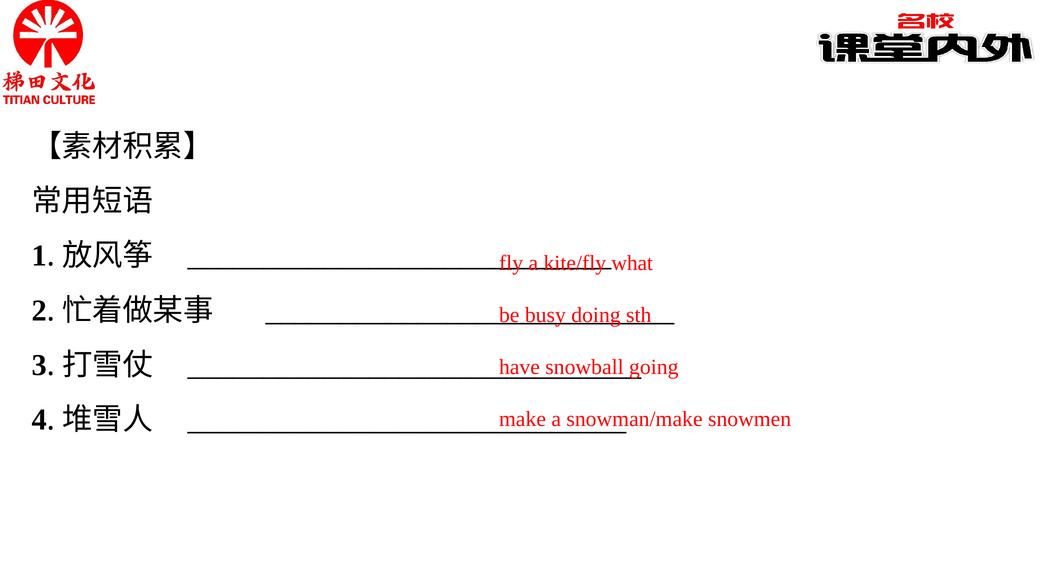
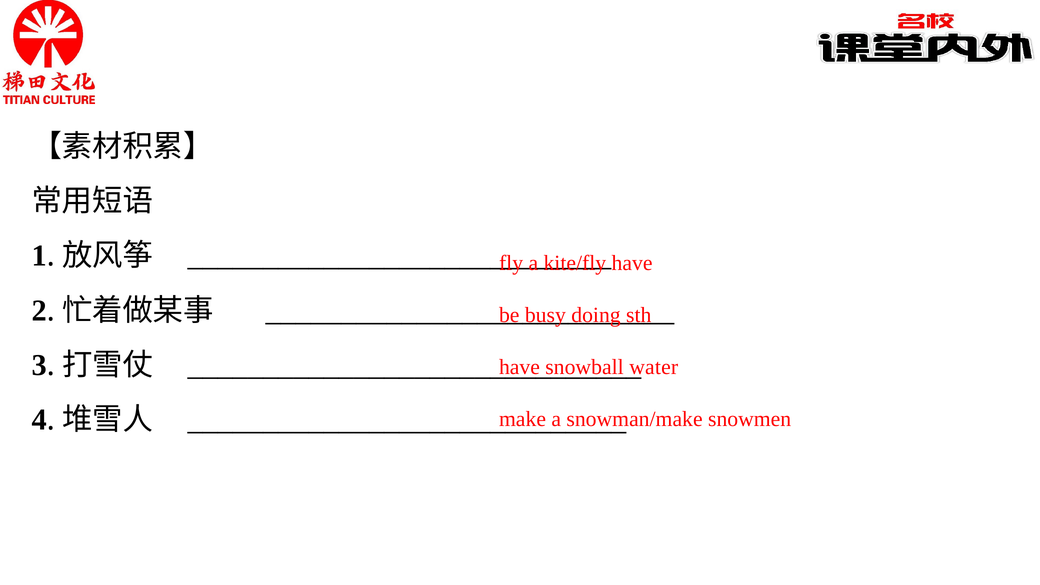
what at (632, 263): what -> have
going: going -> water
